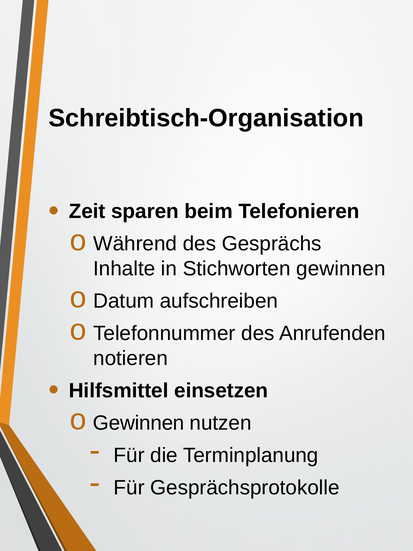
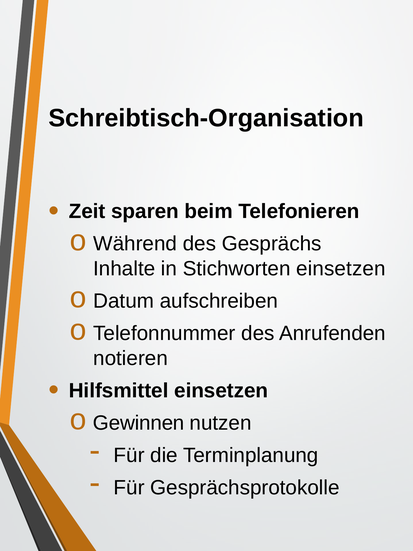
Stichworten gewinnen: gewinnen -> einsetzen
